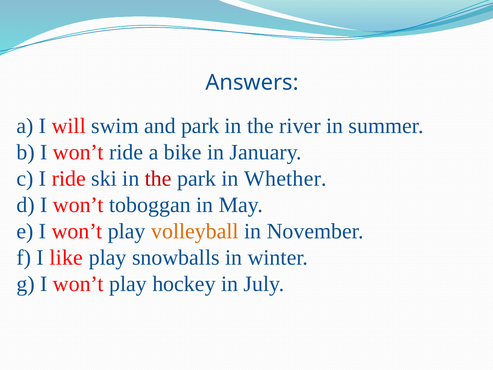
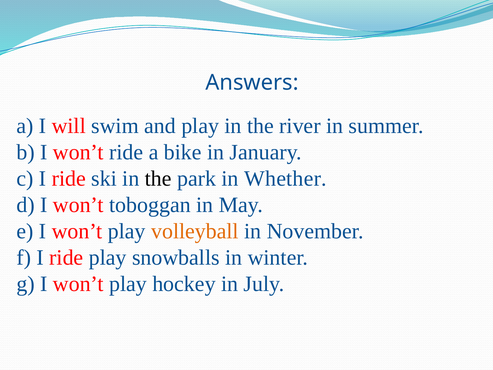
and park: park -> play
the at (158, 178) colour: red -> black
f I like: like -> ride
